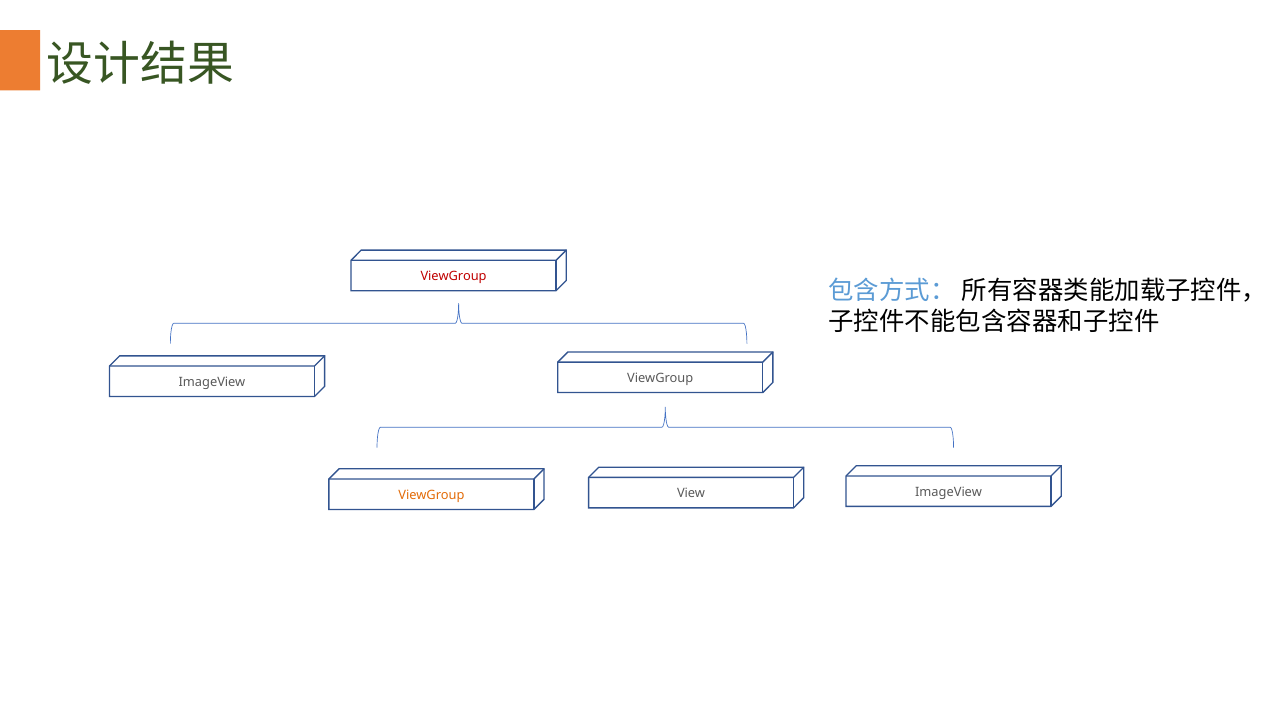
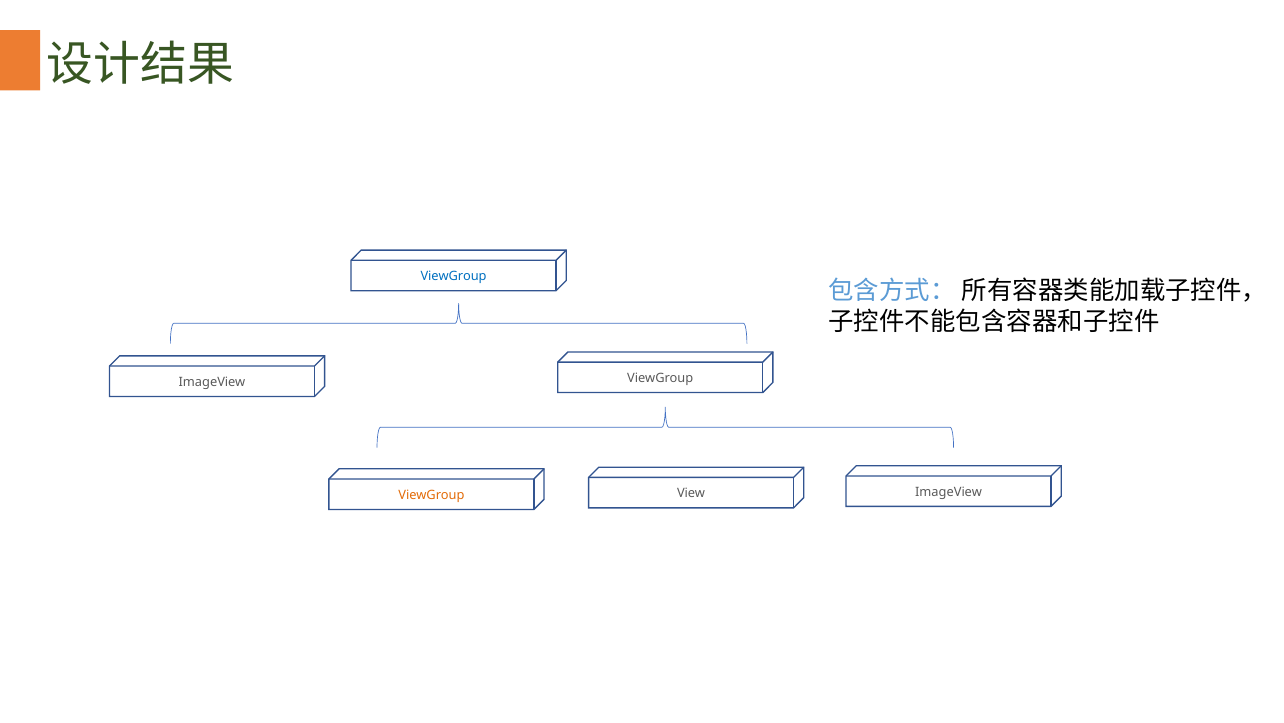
ViewGroup at (454, 276) colour: red -> blue
